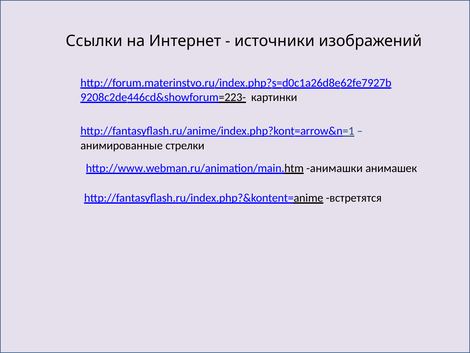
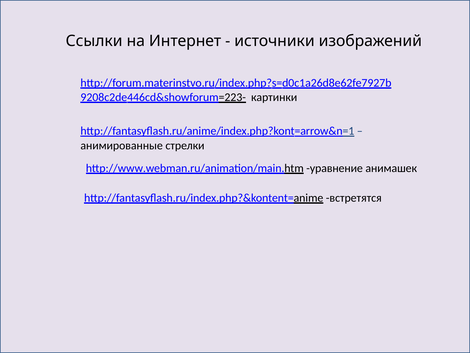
анимашки: анимашки -> уравнение
